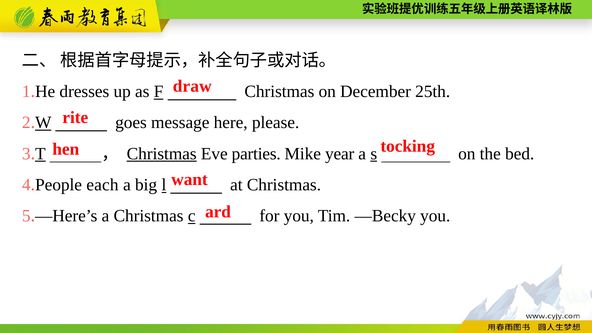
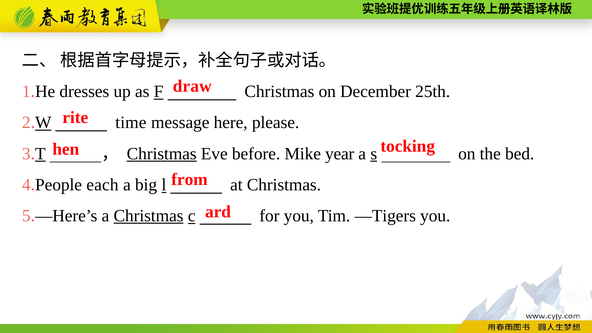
goes: goes -> time
parties: parties -> before
want: want -> from
Christmas at (149, 216) underline: none -> present
—Becky: —Becky -> —Tigers
